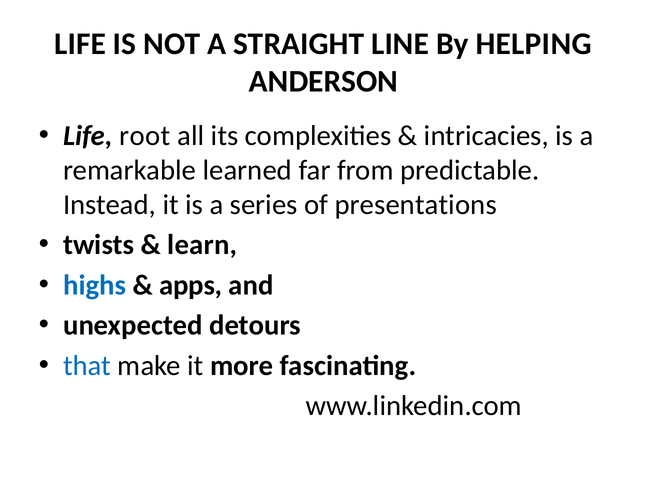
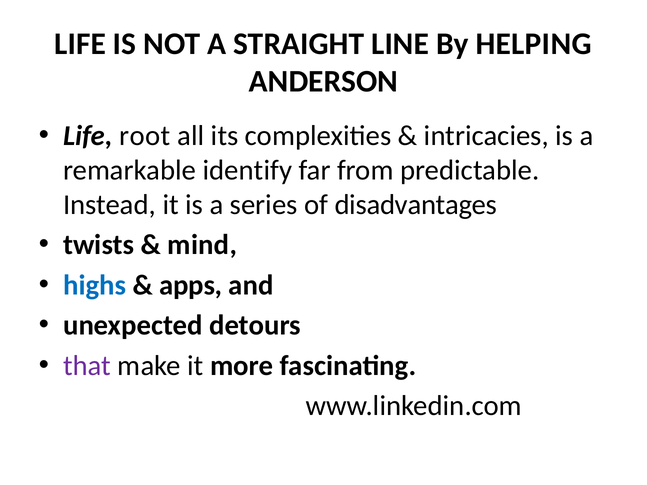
learned: learned -> identify
presentations: presentations -> disadvantages
learn: learn -> mind
that colour: blue -> purple
